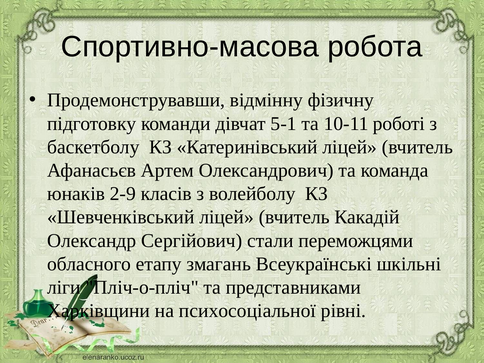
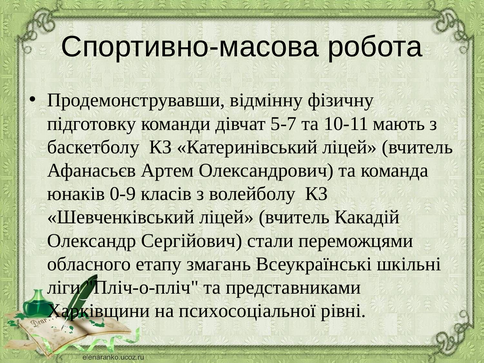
5-1: 5-1 -> 5-7
роботі: роботі -> мають
2-9: 2-9 -> 0-9
